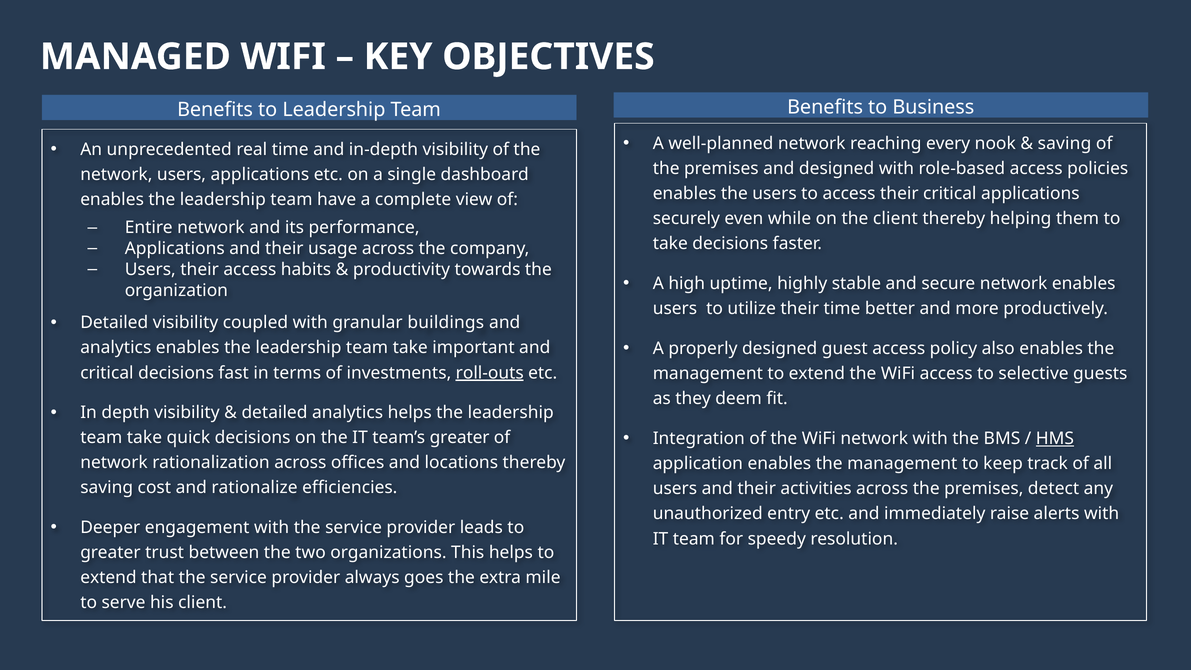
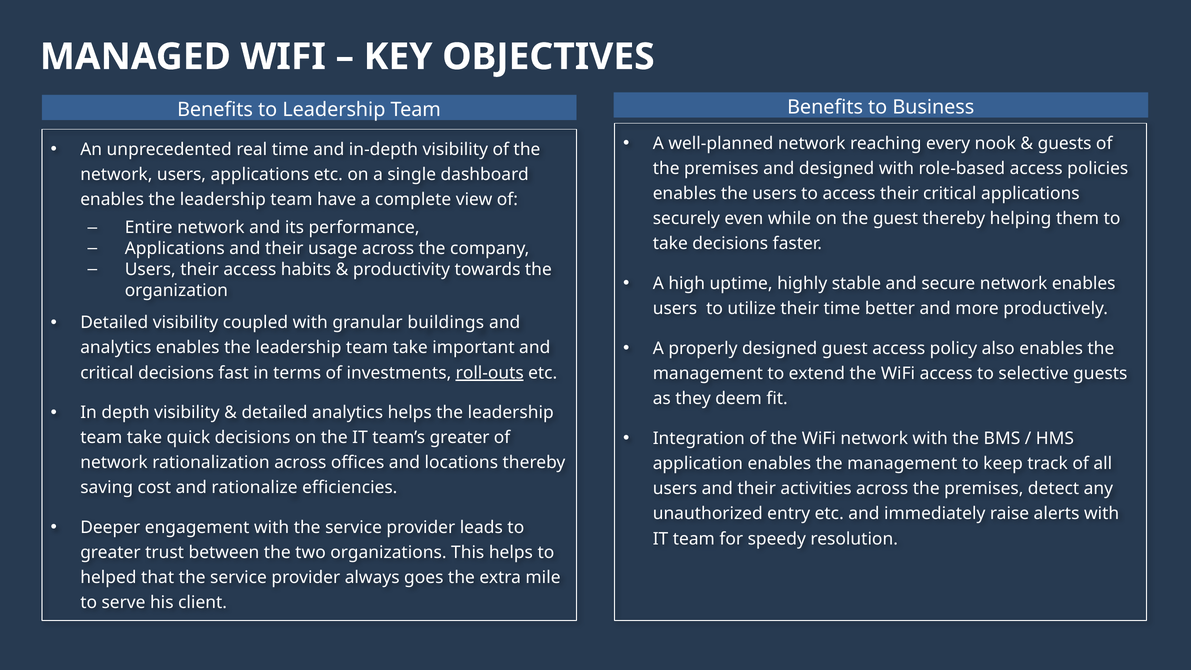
saving at (1065, 143): saving -> guests
the client: client -> guest
HMS underline: present -> none
extend at (108, 578): extend -> helped
